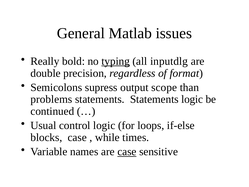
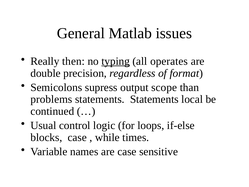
bold: bold -> then
inputdlg: inputdlg -> operates
Statements logic: logic -> local
case at (127, 151) underline: present -> none
